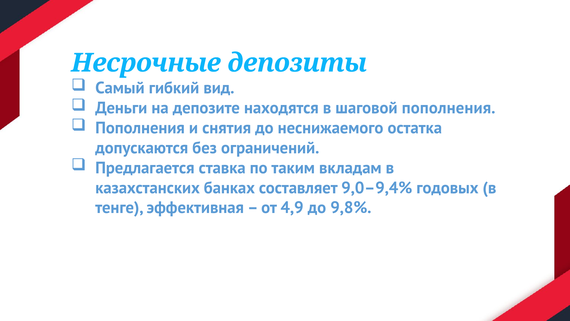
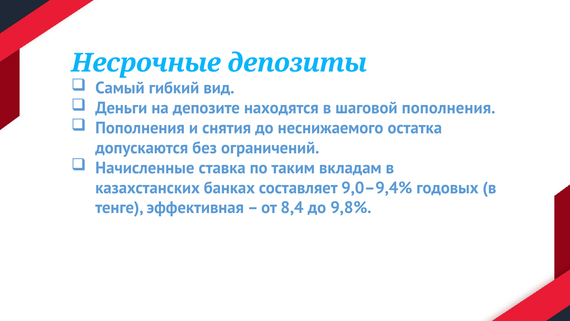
Предлагается: Предлагается -> Начисленные
4,9: 4,9 -> 8,4
